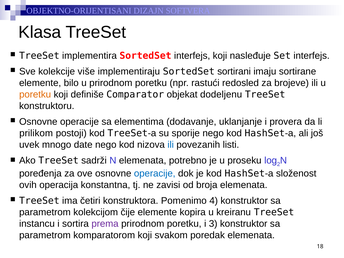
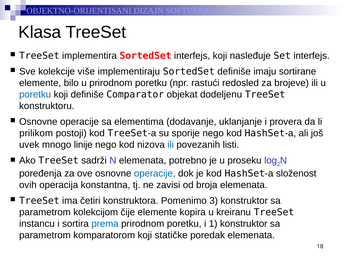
SortedSet sortirani: sortirani -> definiše
poretku at (35, 95) colour: orange -> blue
date: date -> linije
4: 4 -> 3
prema colour: purple -> blue
3: 3 -> 1
svakom: svakom -> statičke
